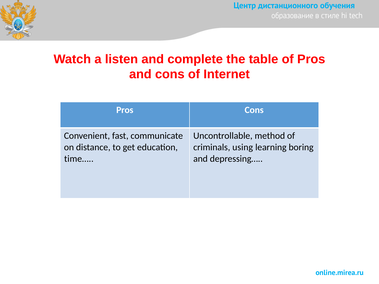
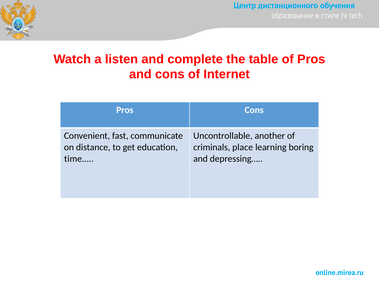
method: method -> another
using: using -> place
